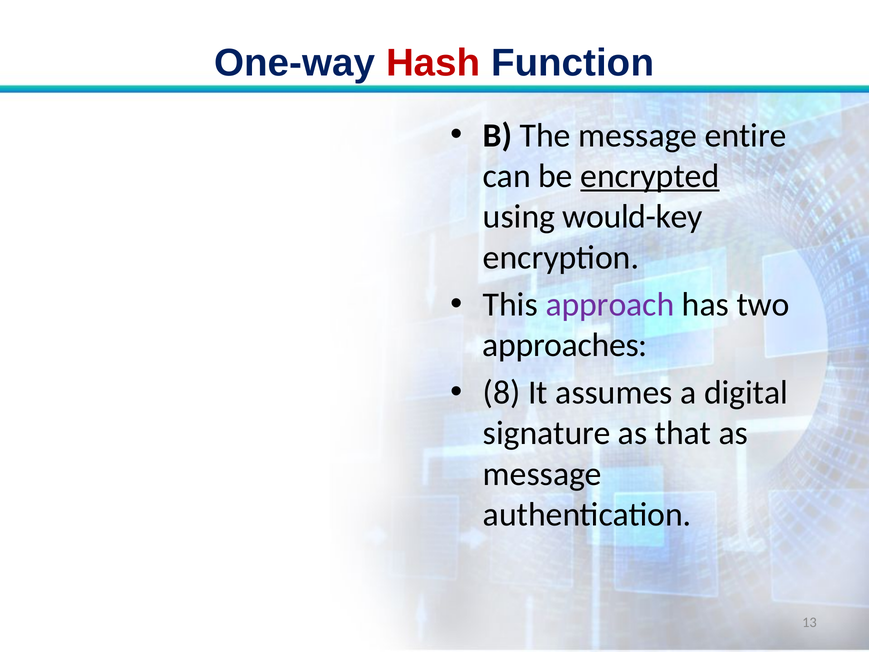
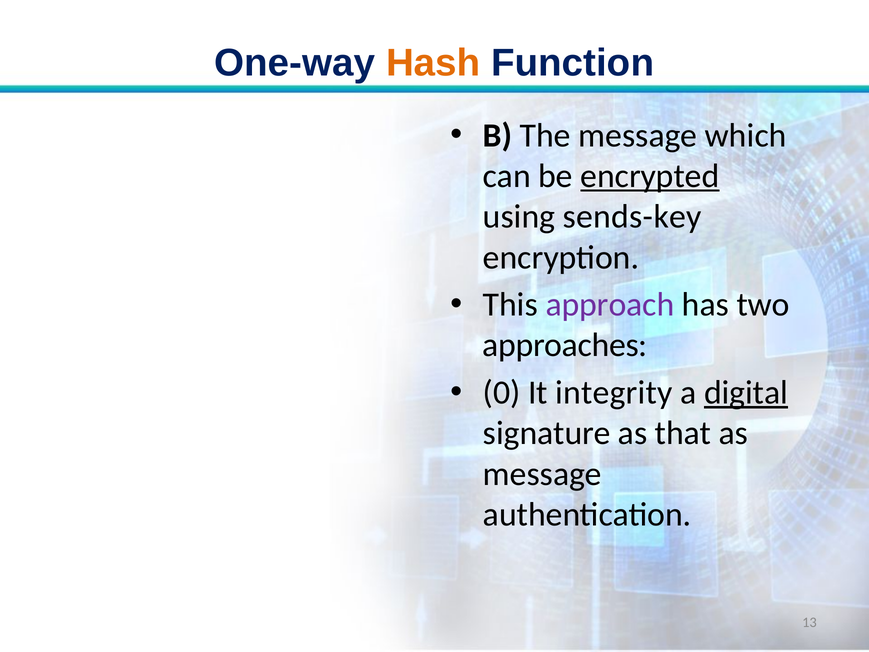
Hash colour: red -> orange
entire: entire -> which
would-key: would-key -> sends-key
8: 8 -> 0
assumes: assumes -> integrity
digital underline: none -> present
